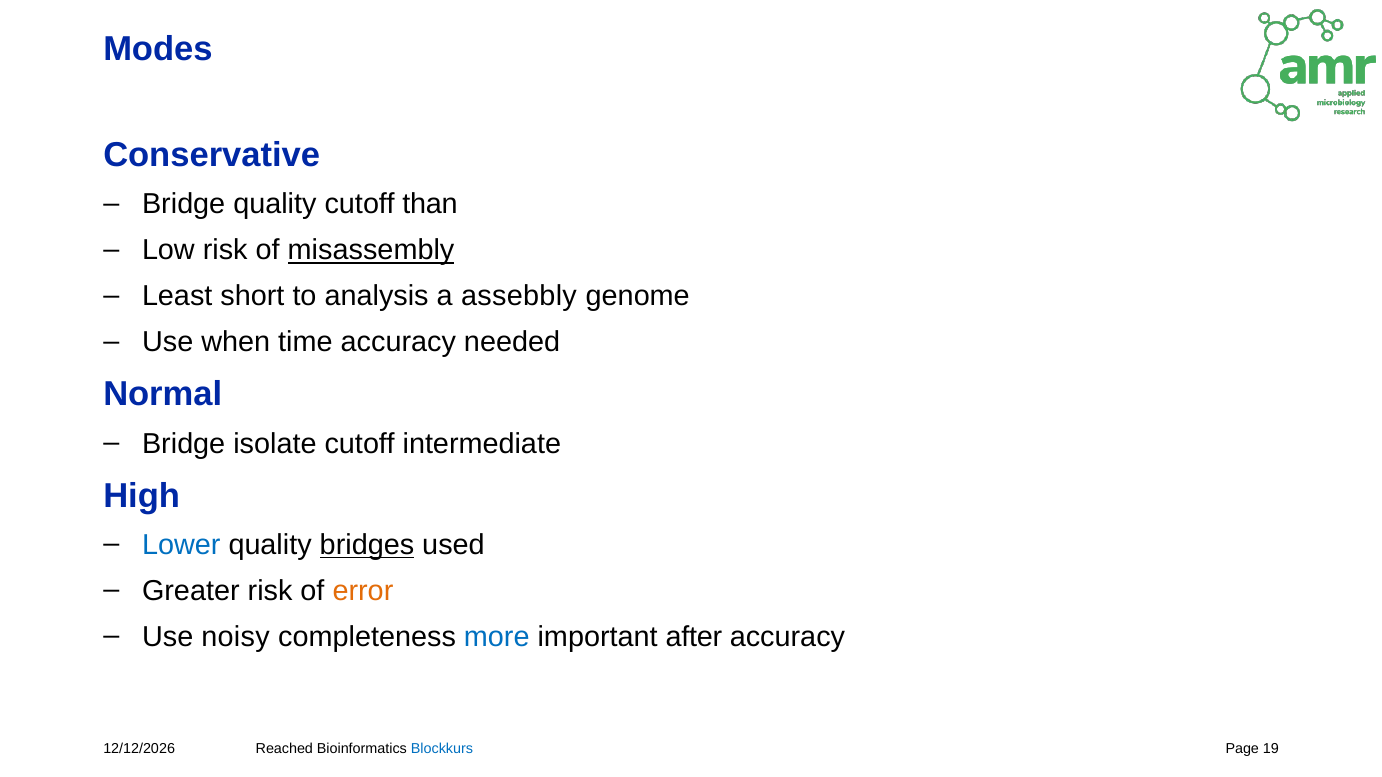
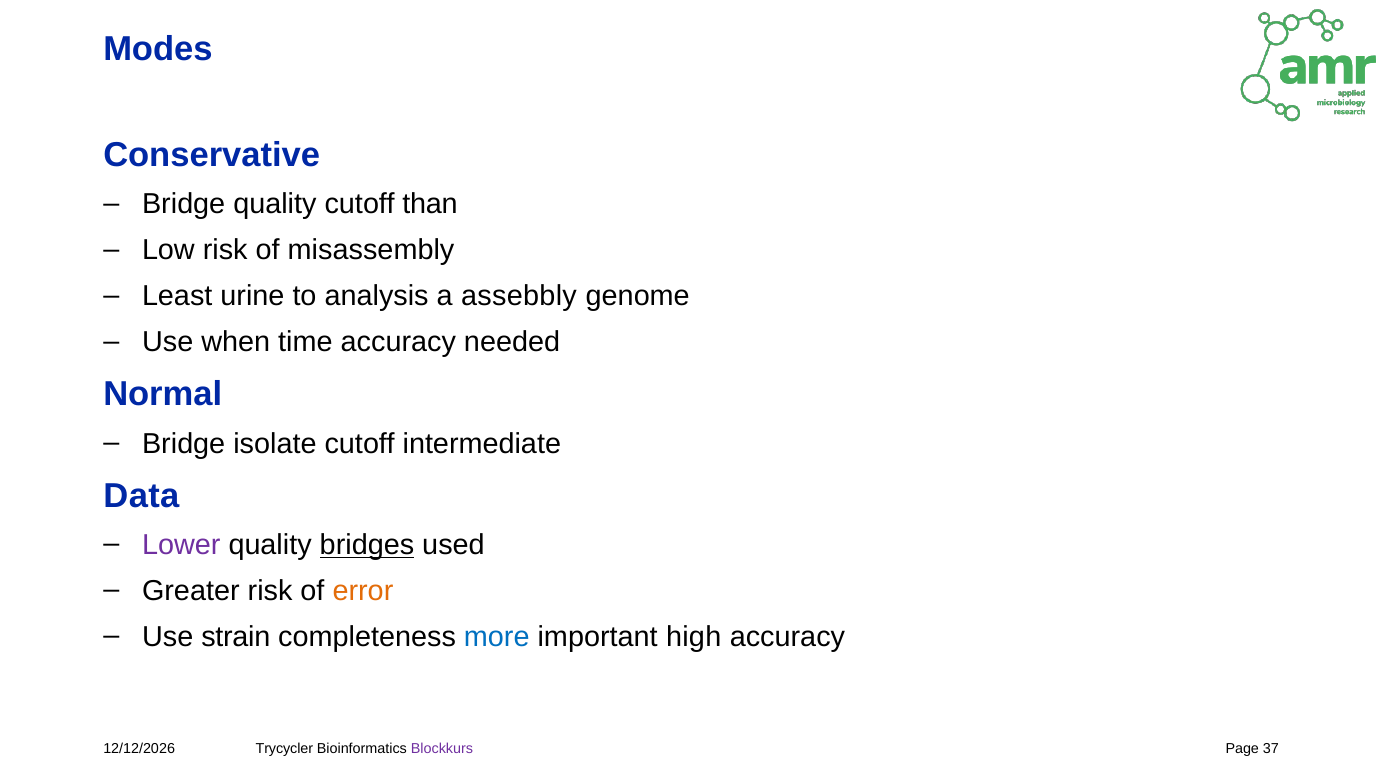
misassembly underline: present -> none
short: short -> urine
High: High -> Data
Lower colour: blue -> purple
noisy: noisy -> strain
after: after -> high
Reached: Reached -> Trycycler
Blockkurs colour: blue -> purple
19: 19 -> 37
